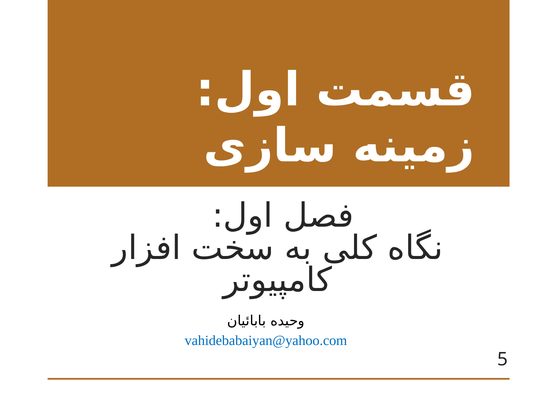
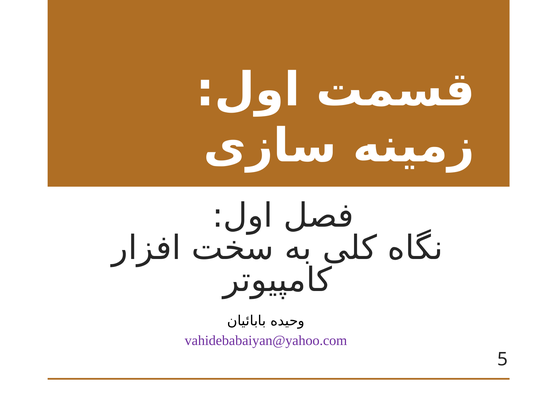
vahidebabaiyan@yahoo.com colour: blue -> purple
